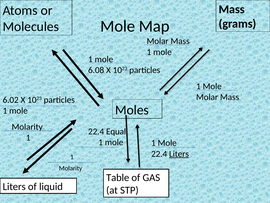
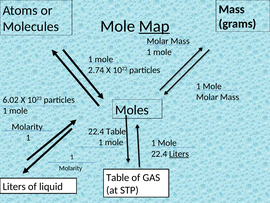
Map underline: none -> present
6.08: 6.08 -> 2.74
22.4 Equal: Equal -> Table
